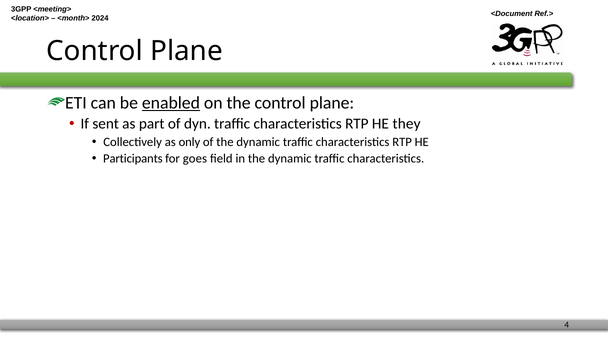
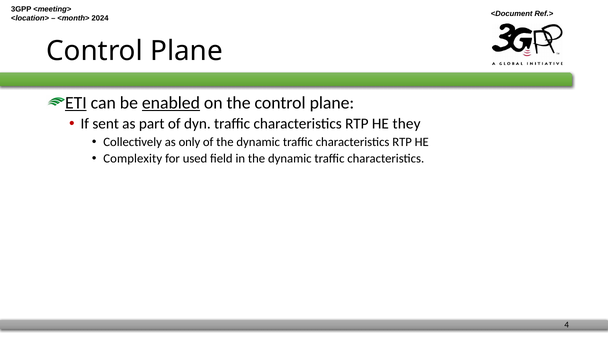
ETI underline: none -> present
Participants: Participants -> Complexity
goes: goes -> used
